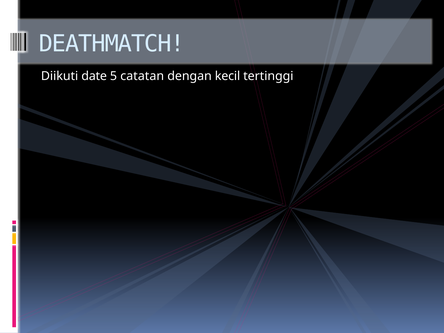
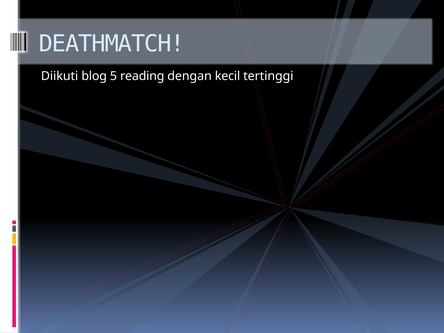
date: date -> blog
catatan: catatan -> reading
